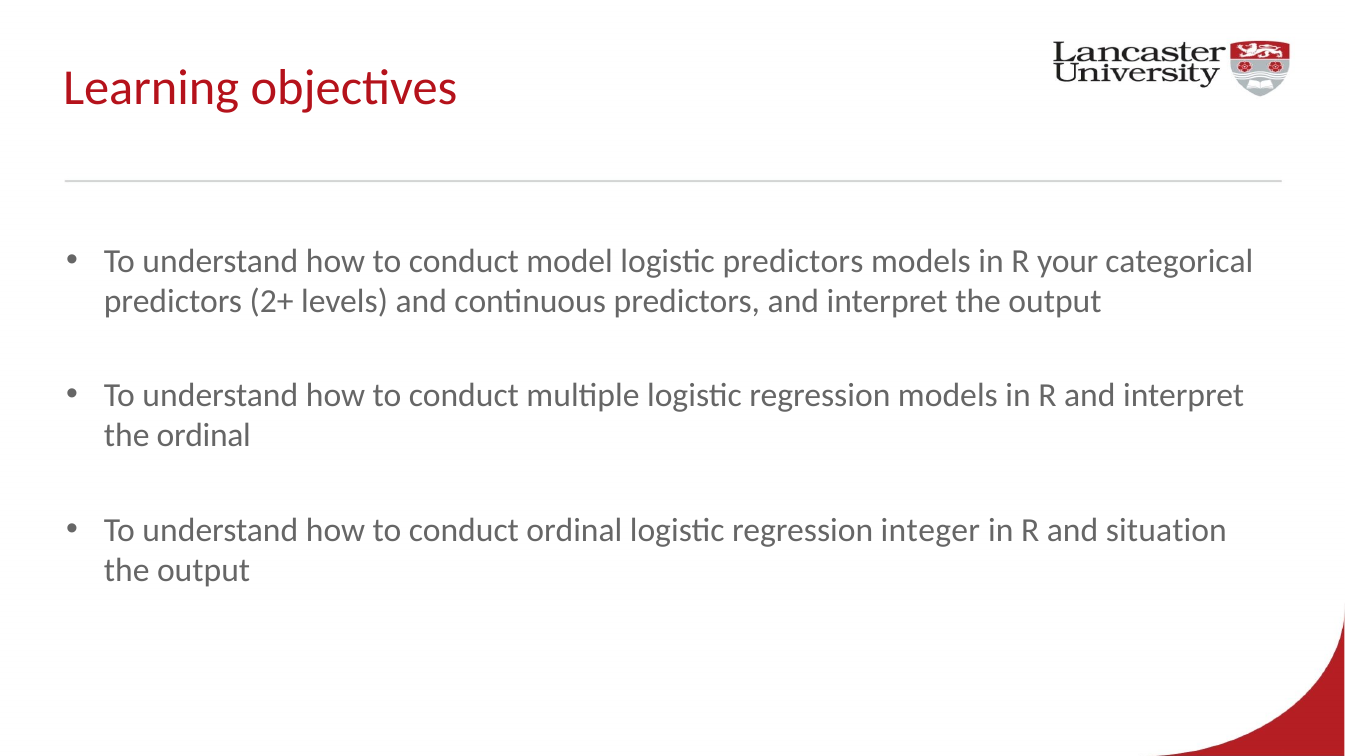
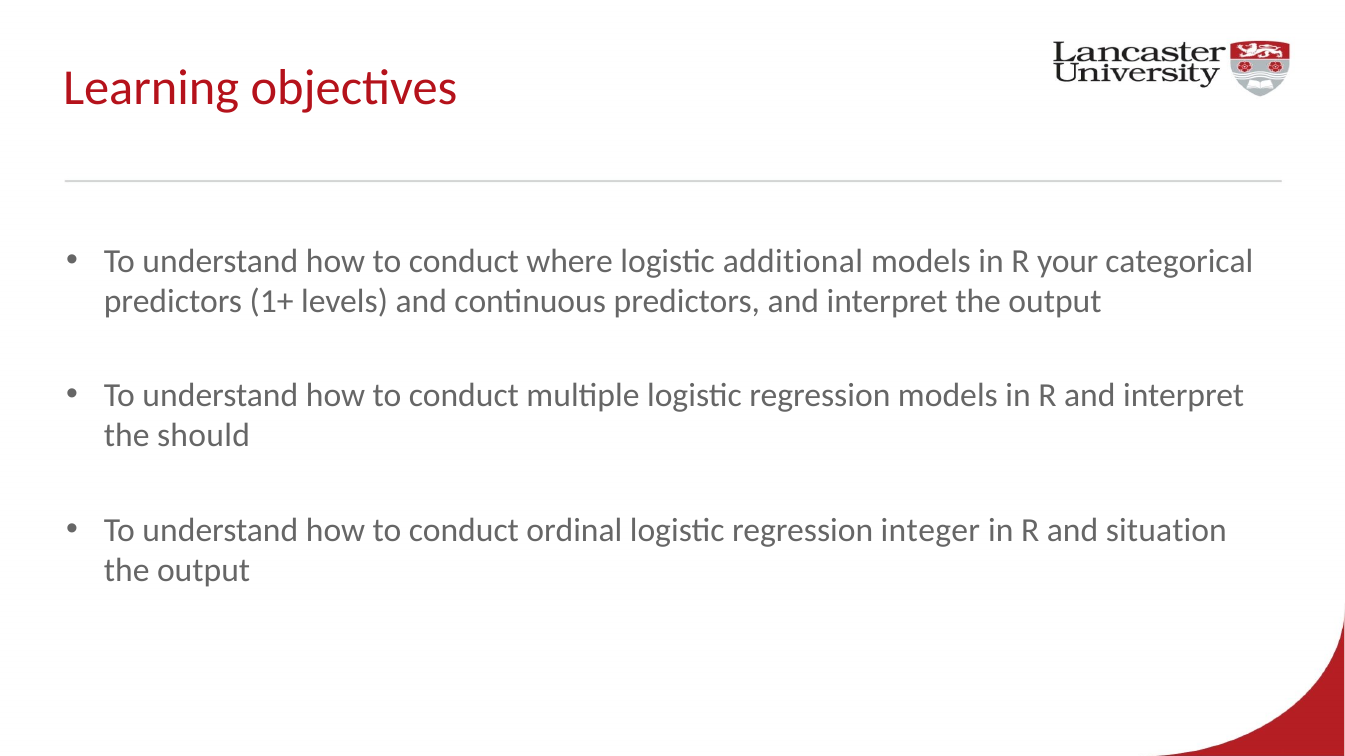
model: model -> where
logistic predictors: predictors -> additional
2+: 2+ -> 1+
the ordinal: ordinal -> should
